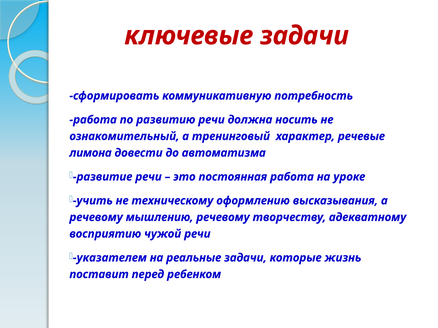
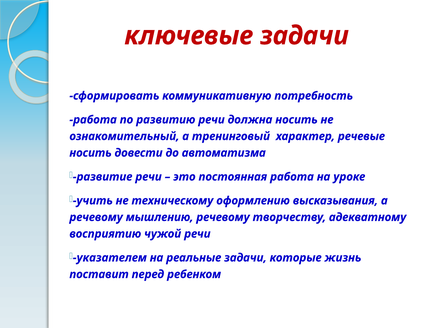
лимона at (91, 153): лимона -> носить
